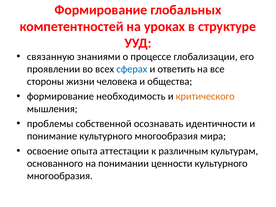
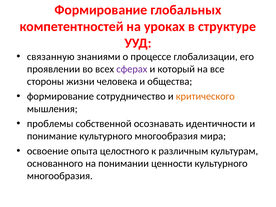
сферах colour: blue -> purple
ответить: ответить -> который
необходимость: необходимость -> сотрудничество
аттестации: аттестации -> целостного
